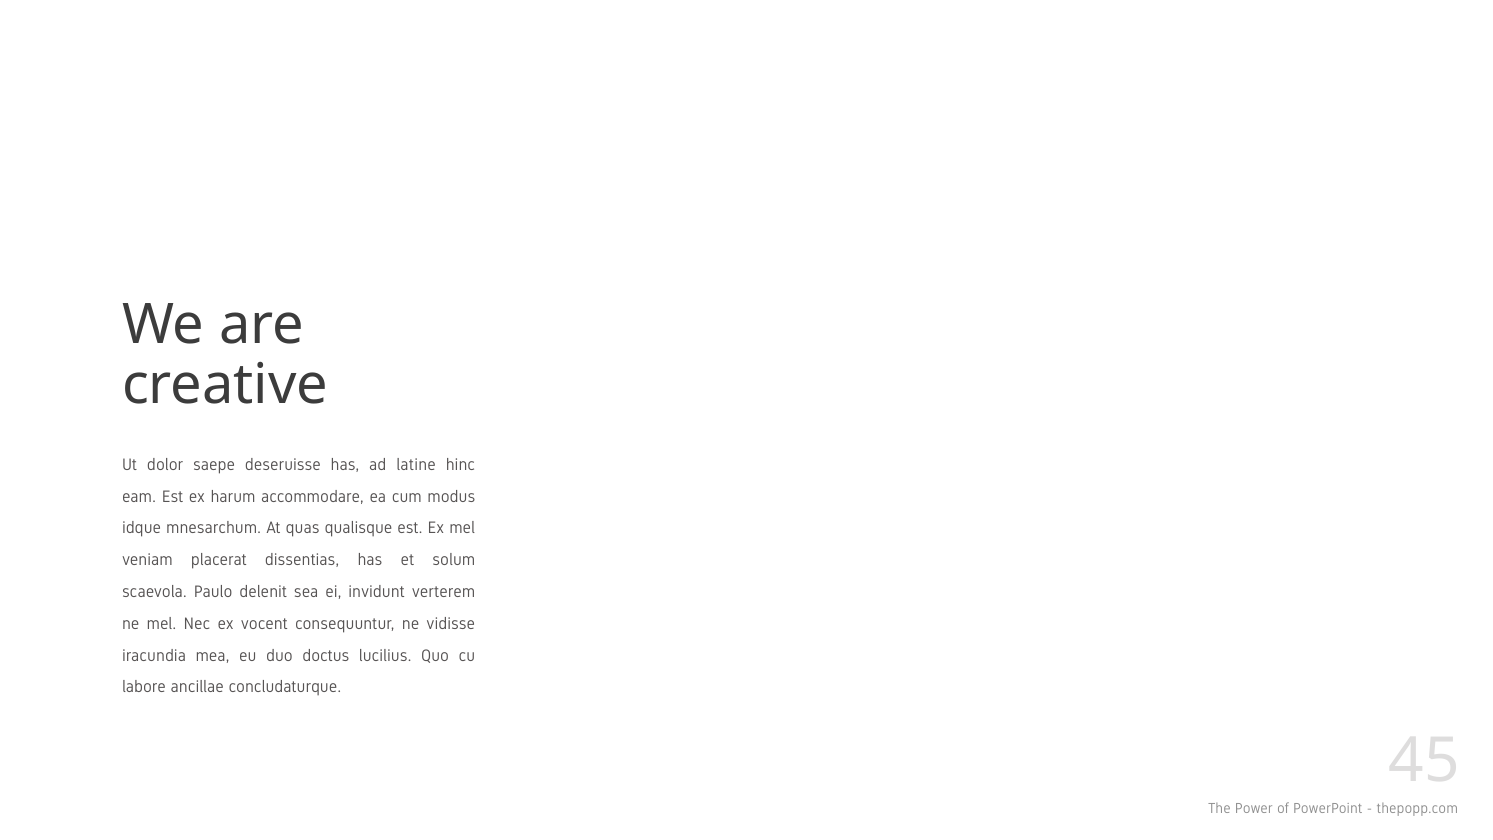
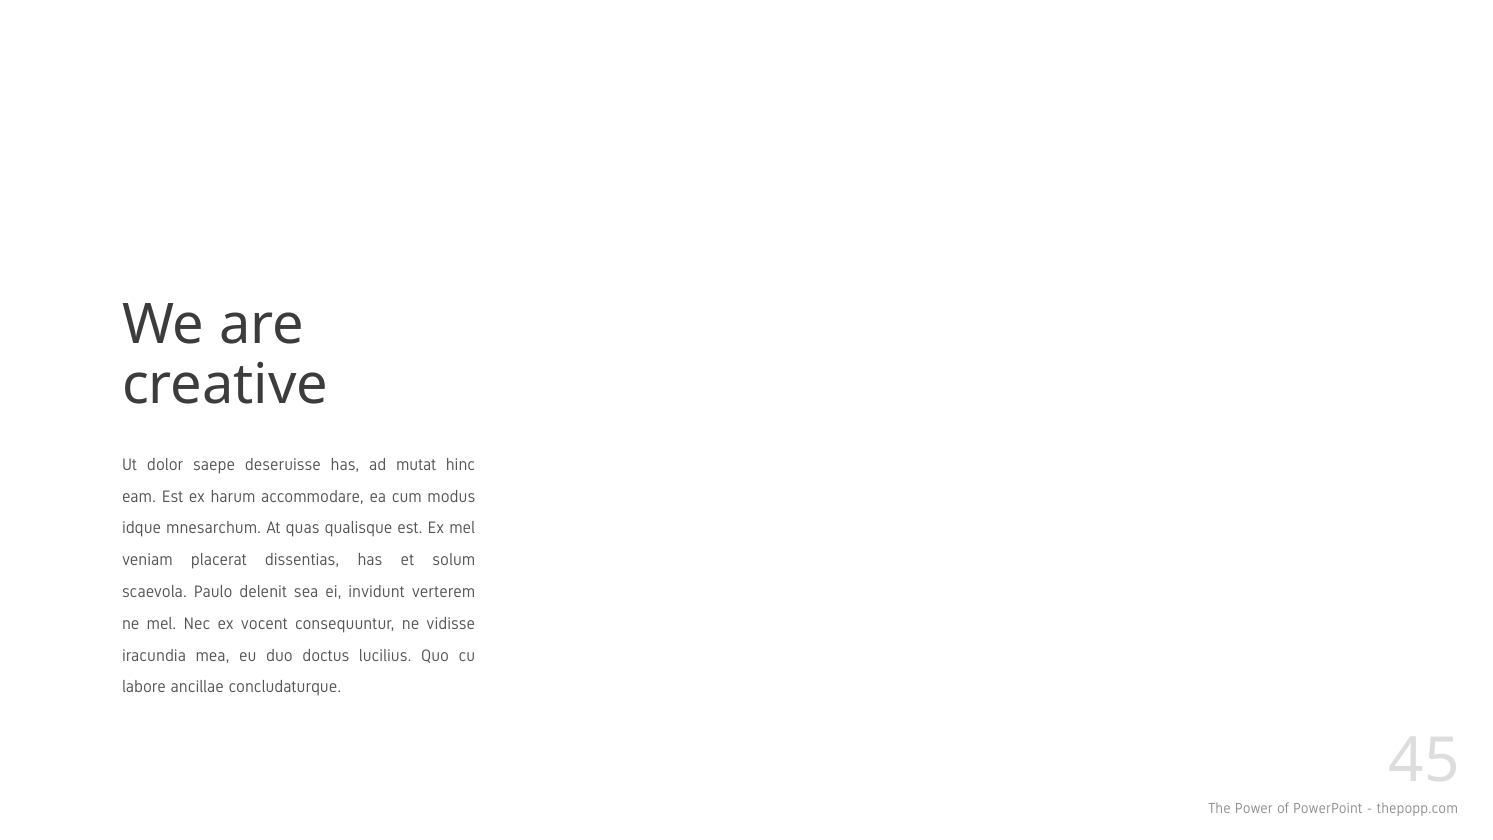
latine: latine -> mutat
